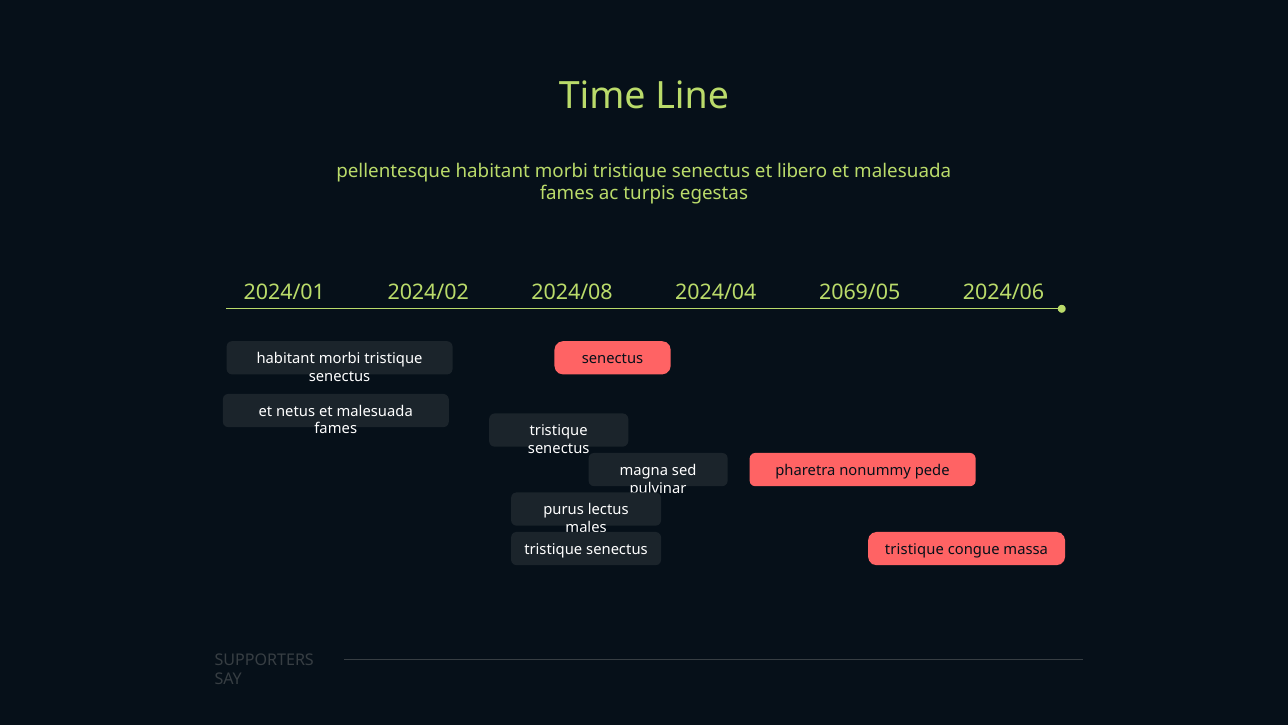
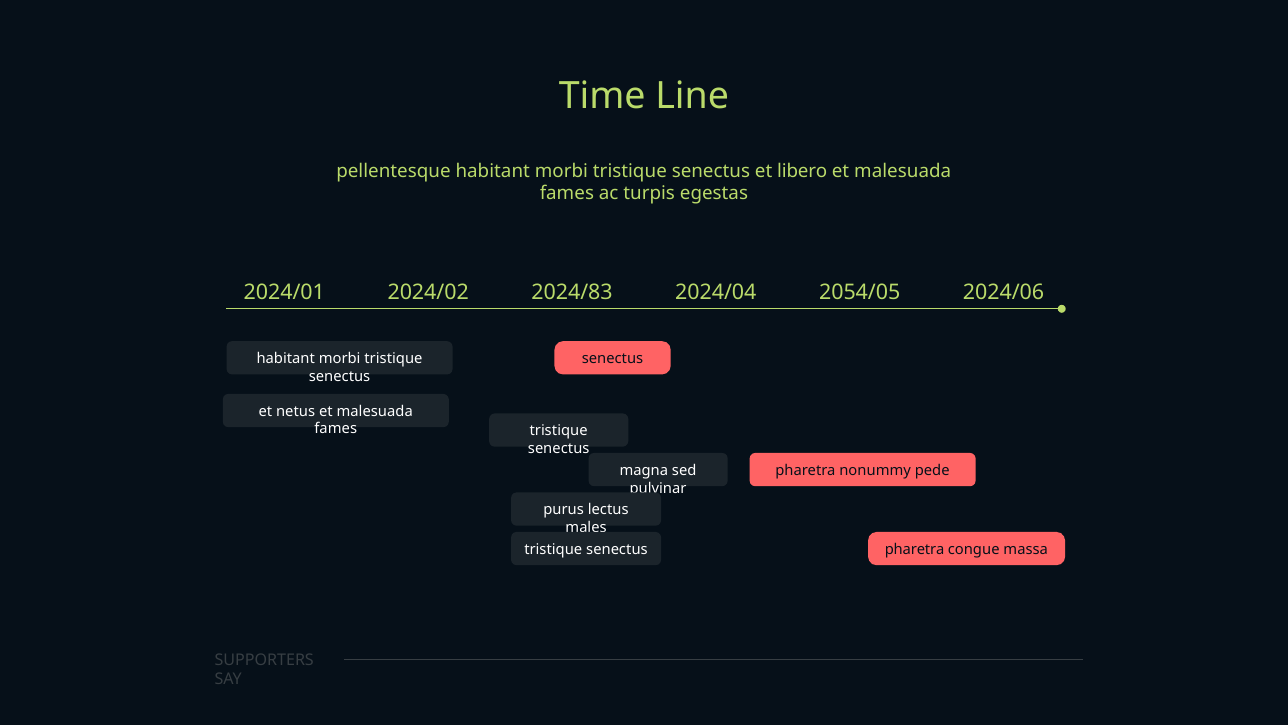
2024/08: 2024/08 -> 2024/83
2069/05: 2069/05 -> 2054/05
tristique at (914, 549): tristique -> pharetra
